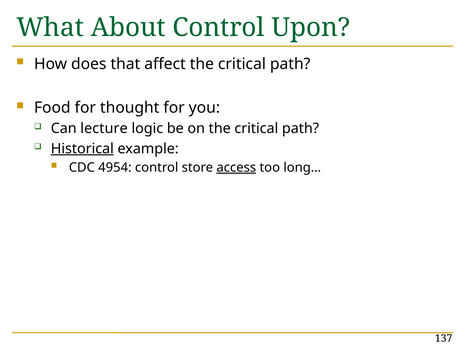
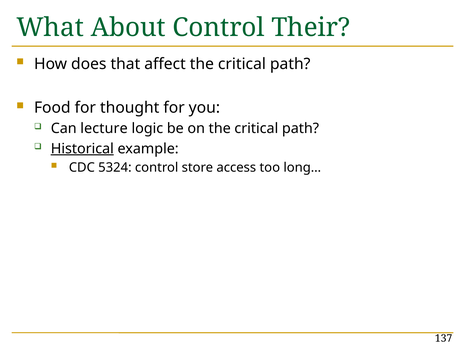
Upon: Upon -> Their
4954: 4954 -> 5324
access underline: present -> none
